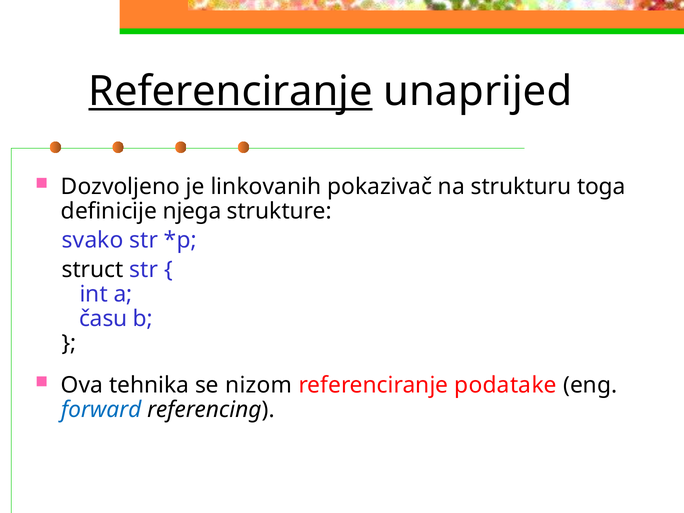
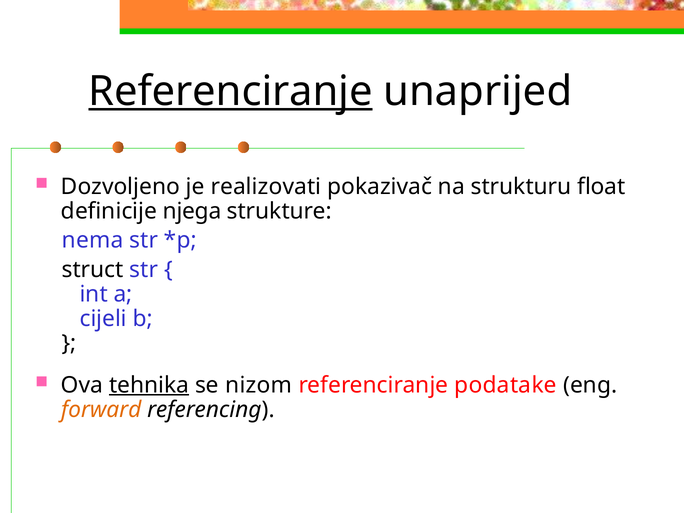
linkovanih: linkovanih -> realizovati
toga: toga -> float
svako: svako -> nema
času: času -> cijeli
tehnika underline: none -> present
forward colour: blue -> orange
